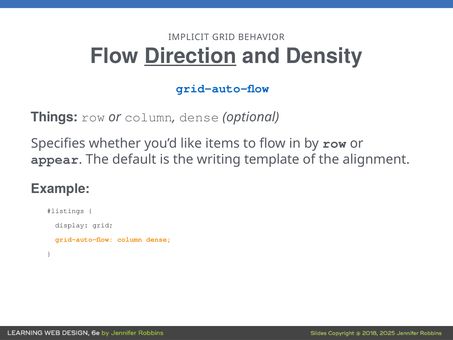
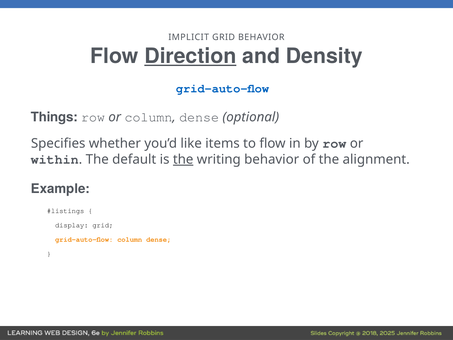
appear: appear -> within
the at (183, 159) underline: none -> present
writing template: template -> behavior
